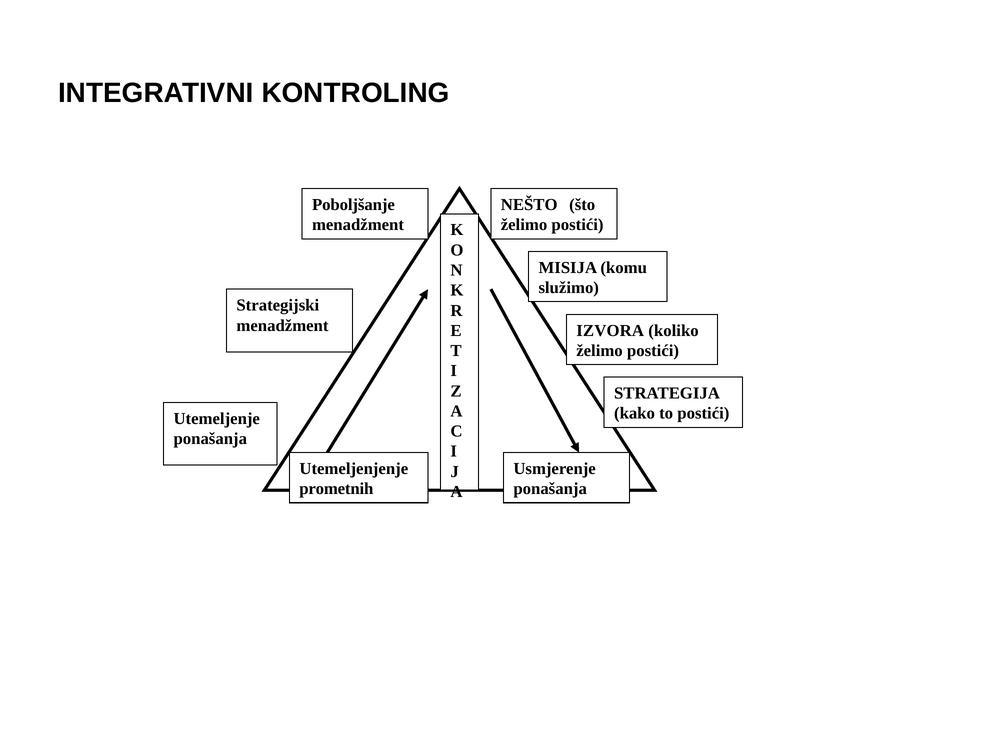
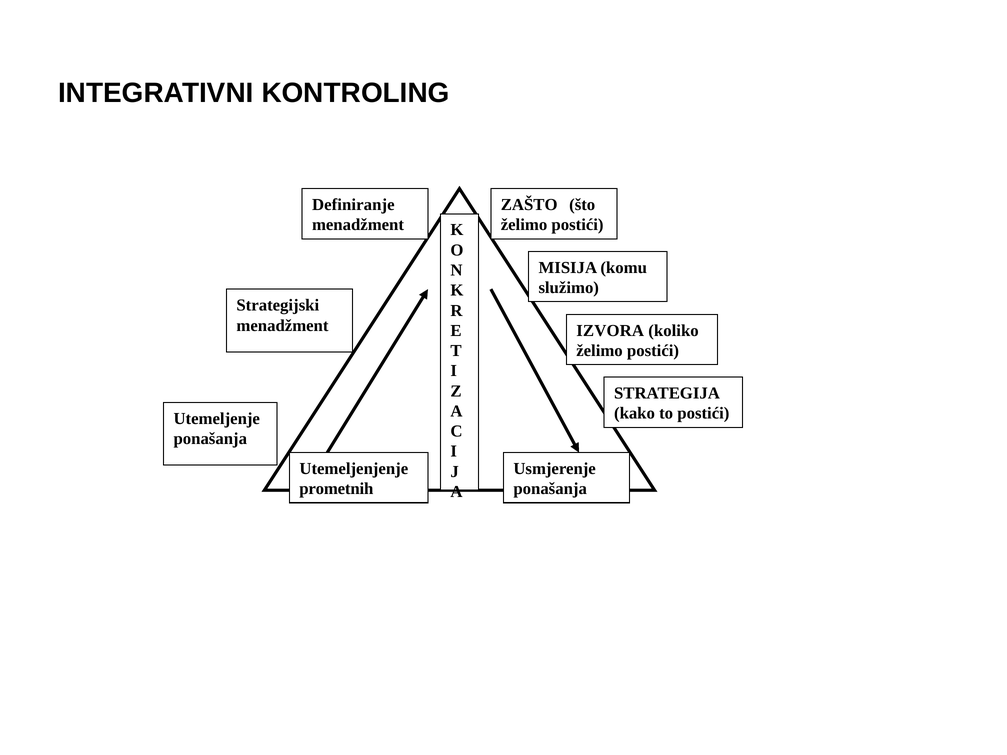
Poboljšanje: Poboljšanje -> Definiranje
NEŠTO: NEŠTO -> ZAŠTO
